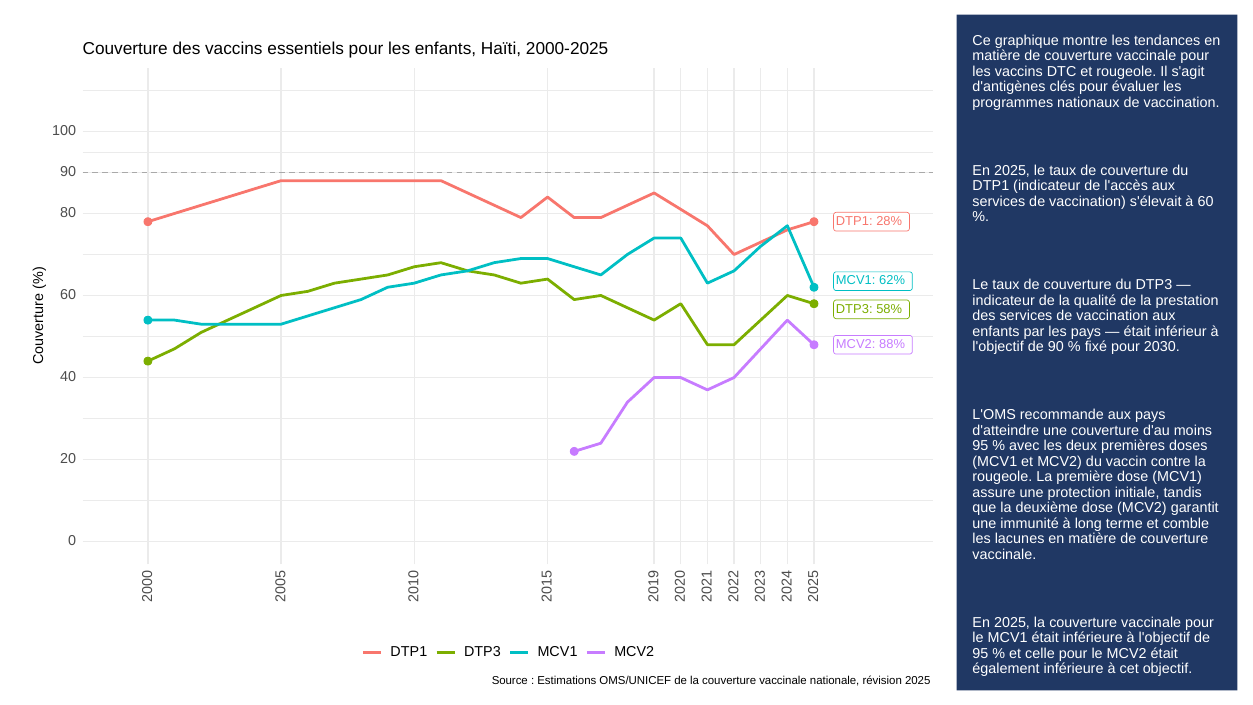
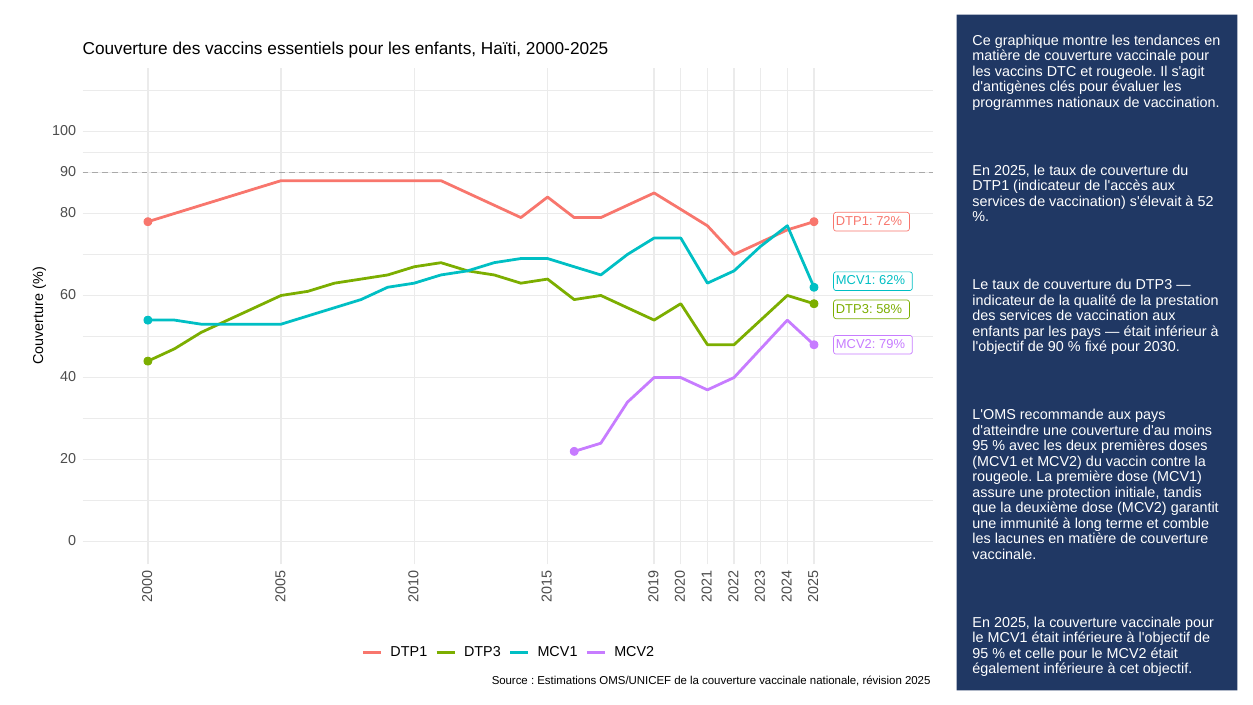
à 60: 60 -> 52
28%: 28% -> 72%
88%: 88% -> 79%
